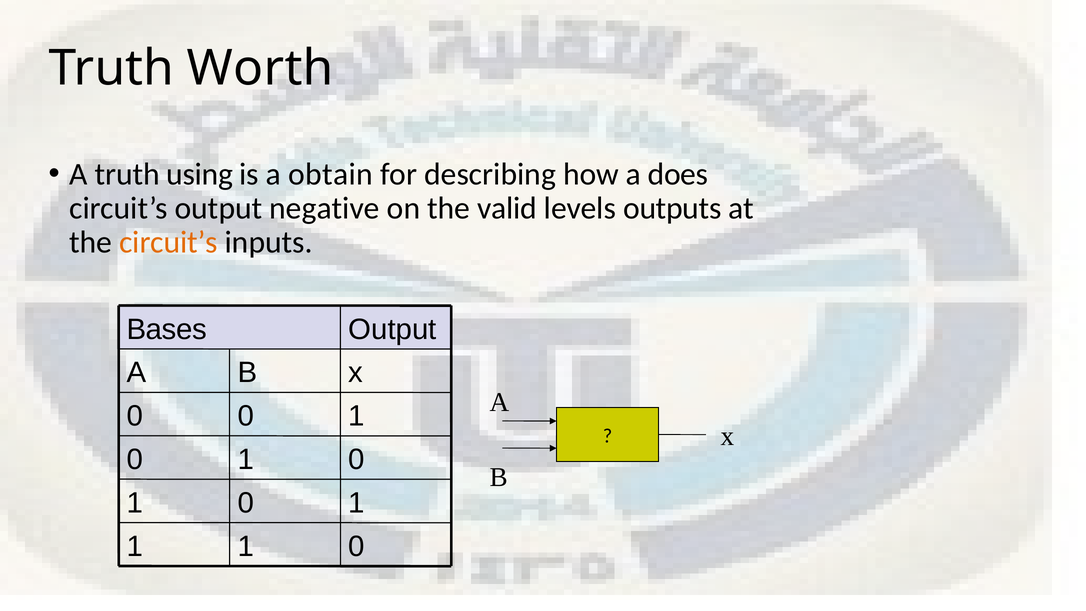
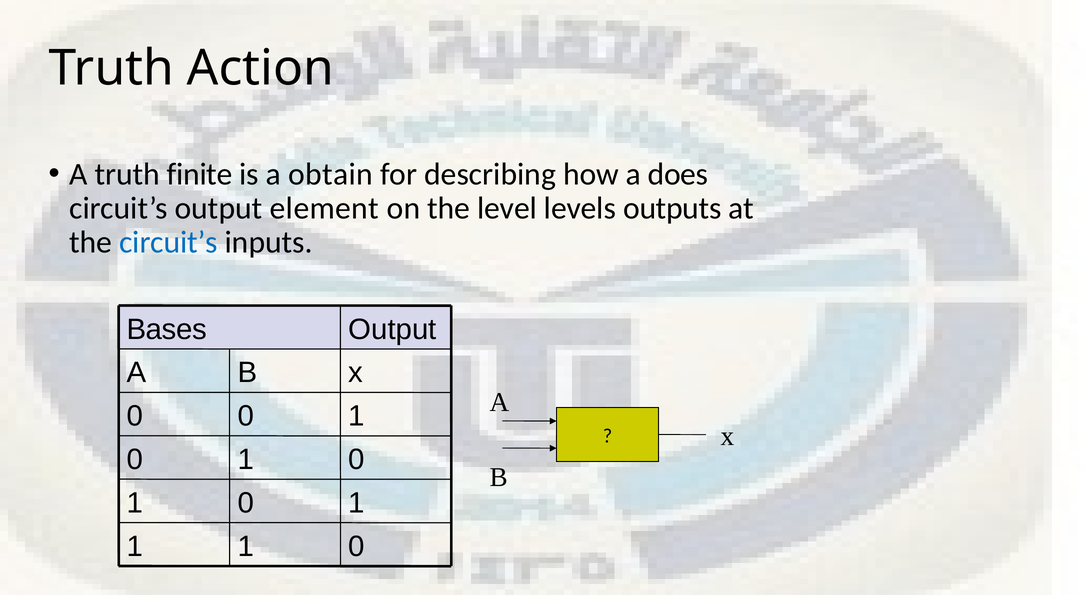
Worth: Worth -> Action
using: using -> finite
negative: negative -> element
valid: valid -> level
circuit’s at (169, 242) colour: orange -> blue
